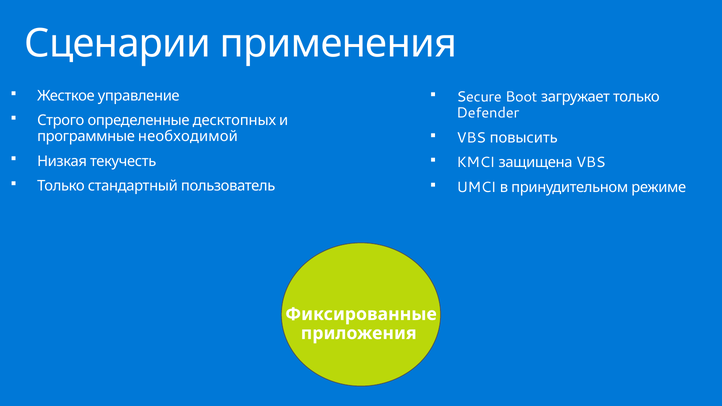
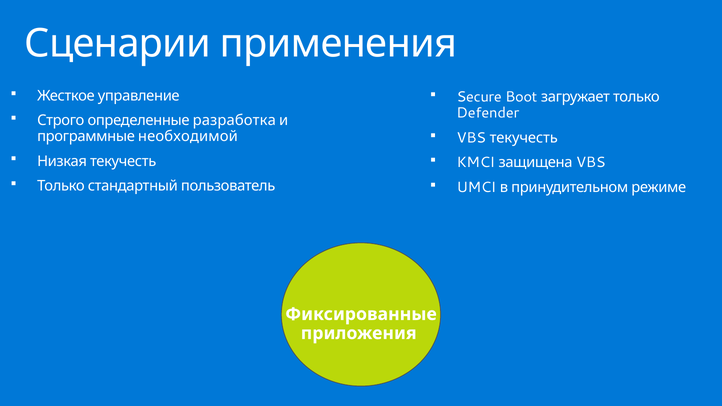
десктопных: десктопных -> разработка
VBS повысить: повысить -> текучесть
